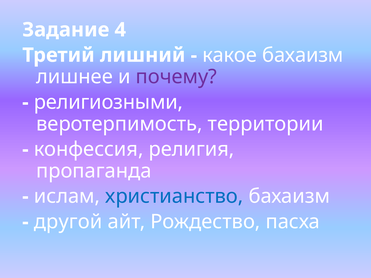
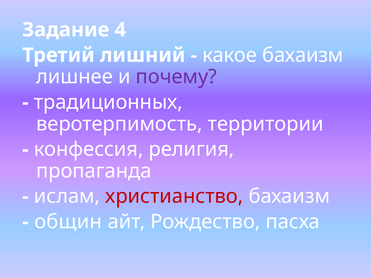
религиозными: религиозными -> традиционных
христианство colour: blue -> red
другой: другой -> общин
